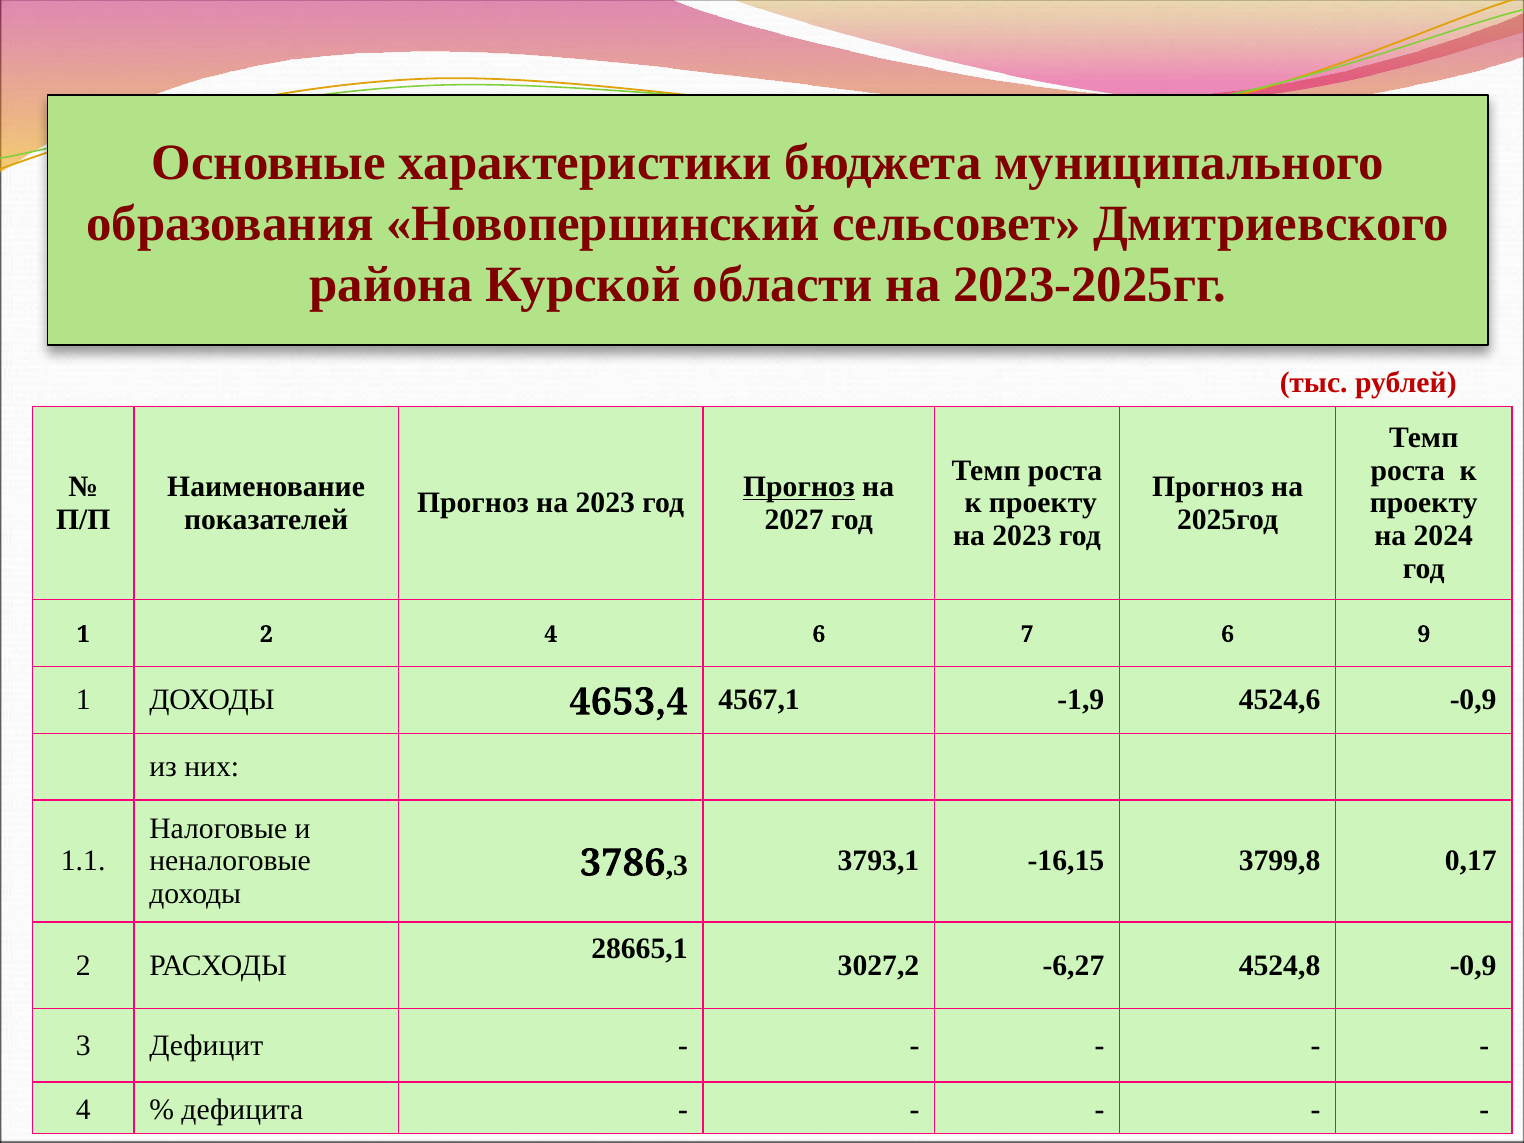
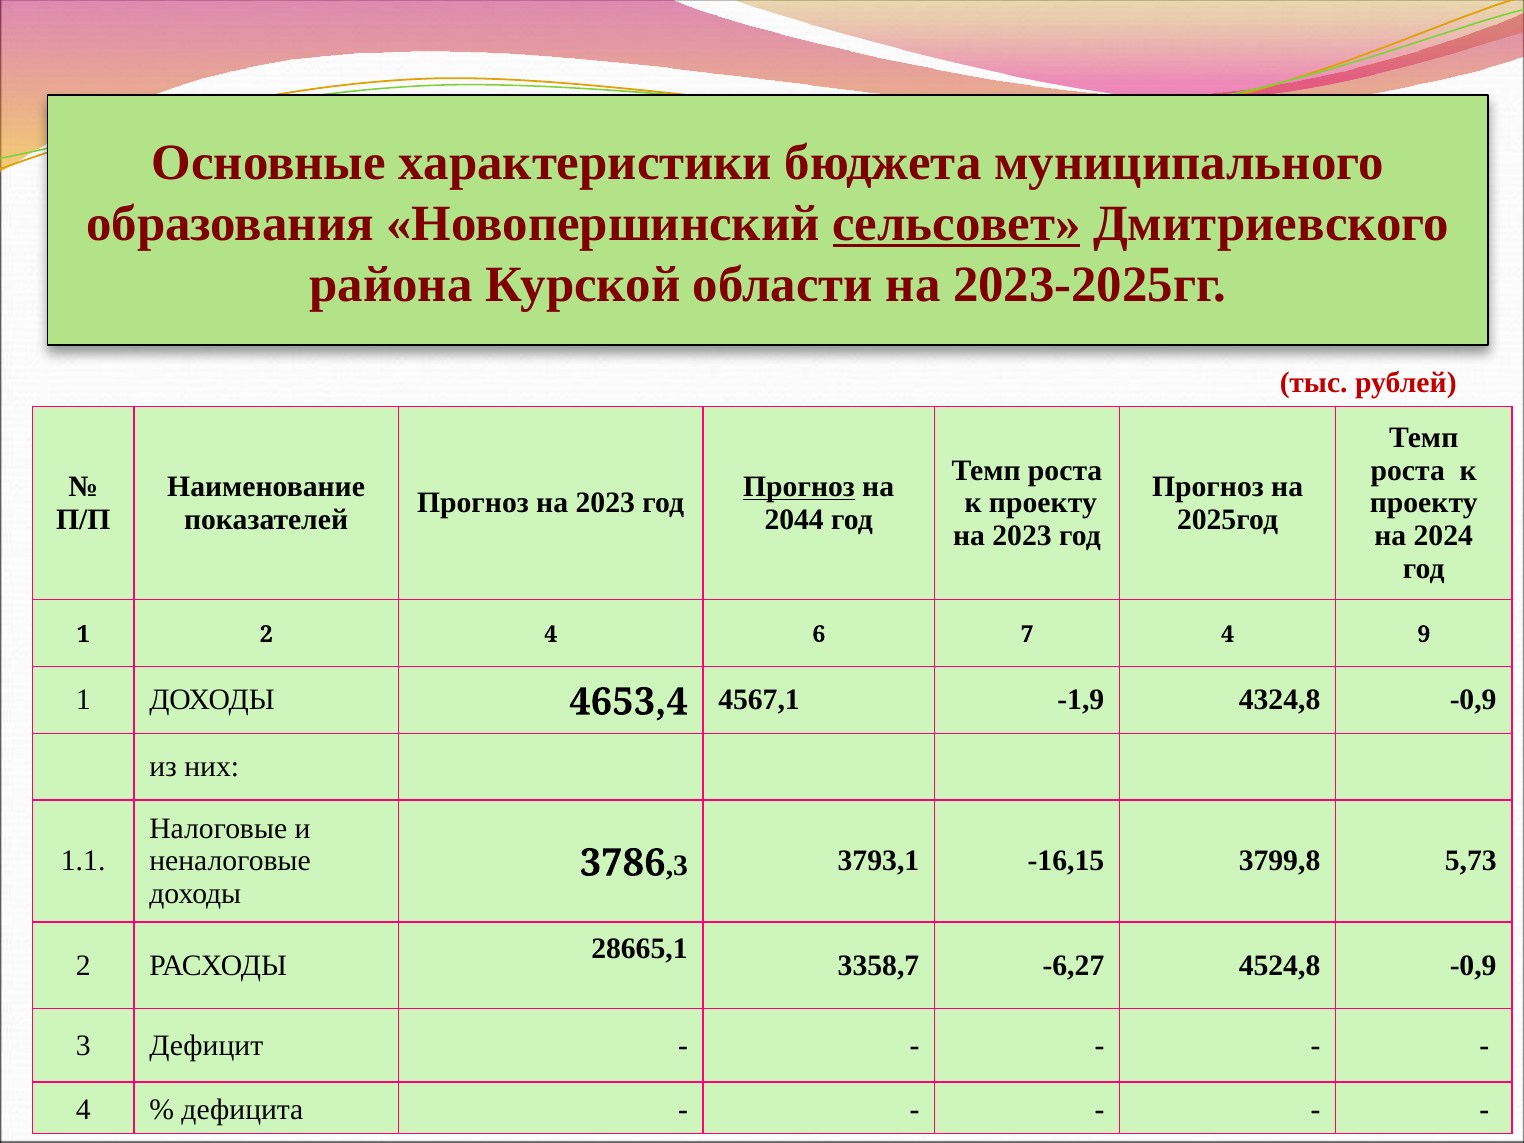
сельсовет underline: none -> present
2027: 2027 -> 2044
7 6: 6 -> 4
4524,6: 4524,6 -> 4324,8
0,17: 0,17 -> 5,73
3027,2: 3027,2 -> 3358,7
